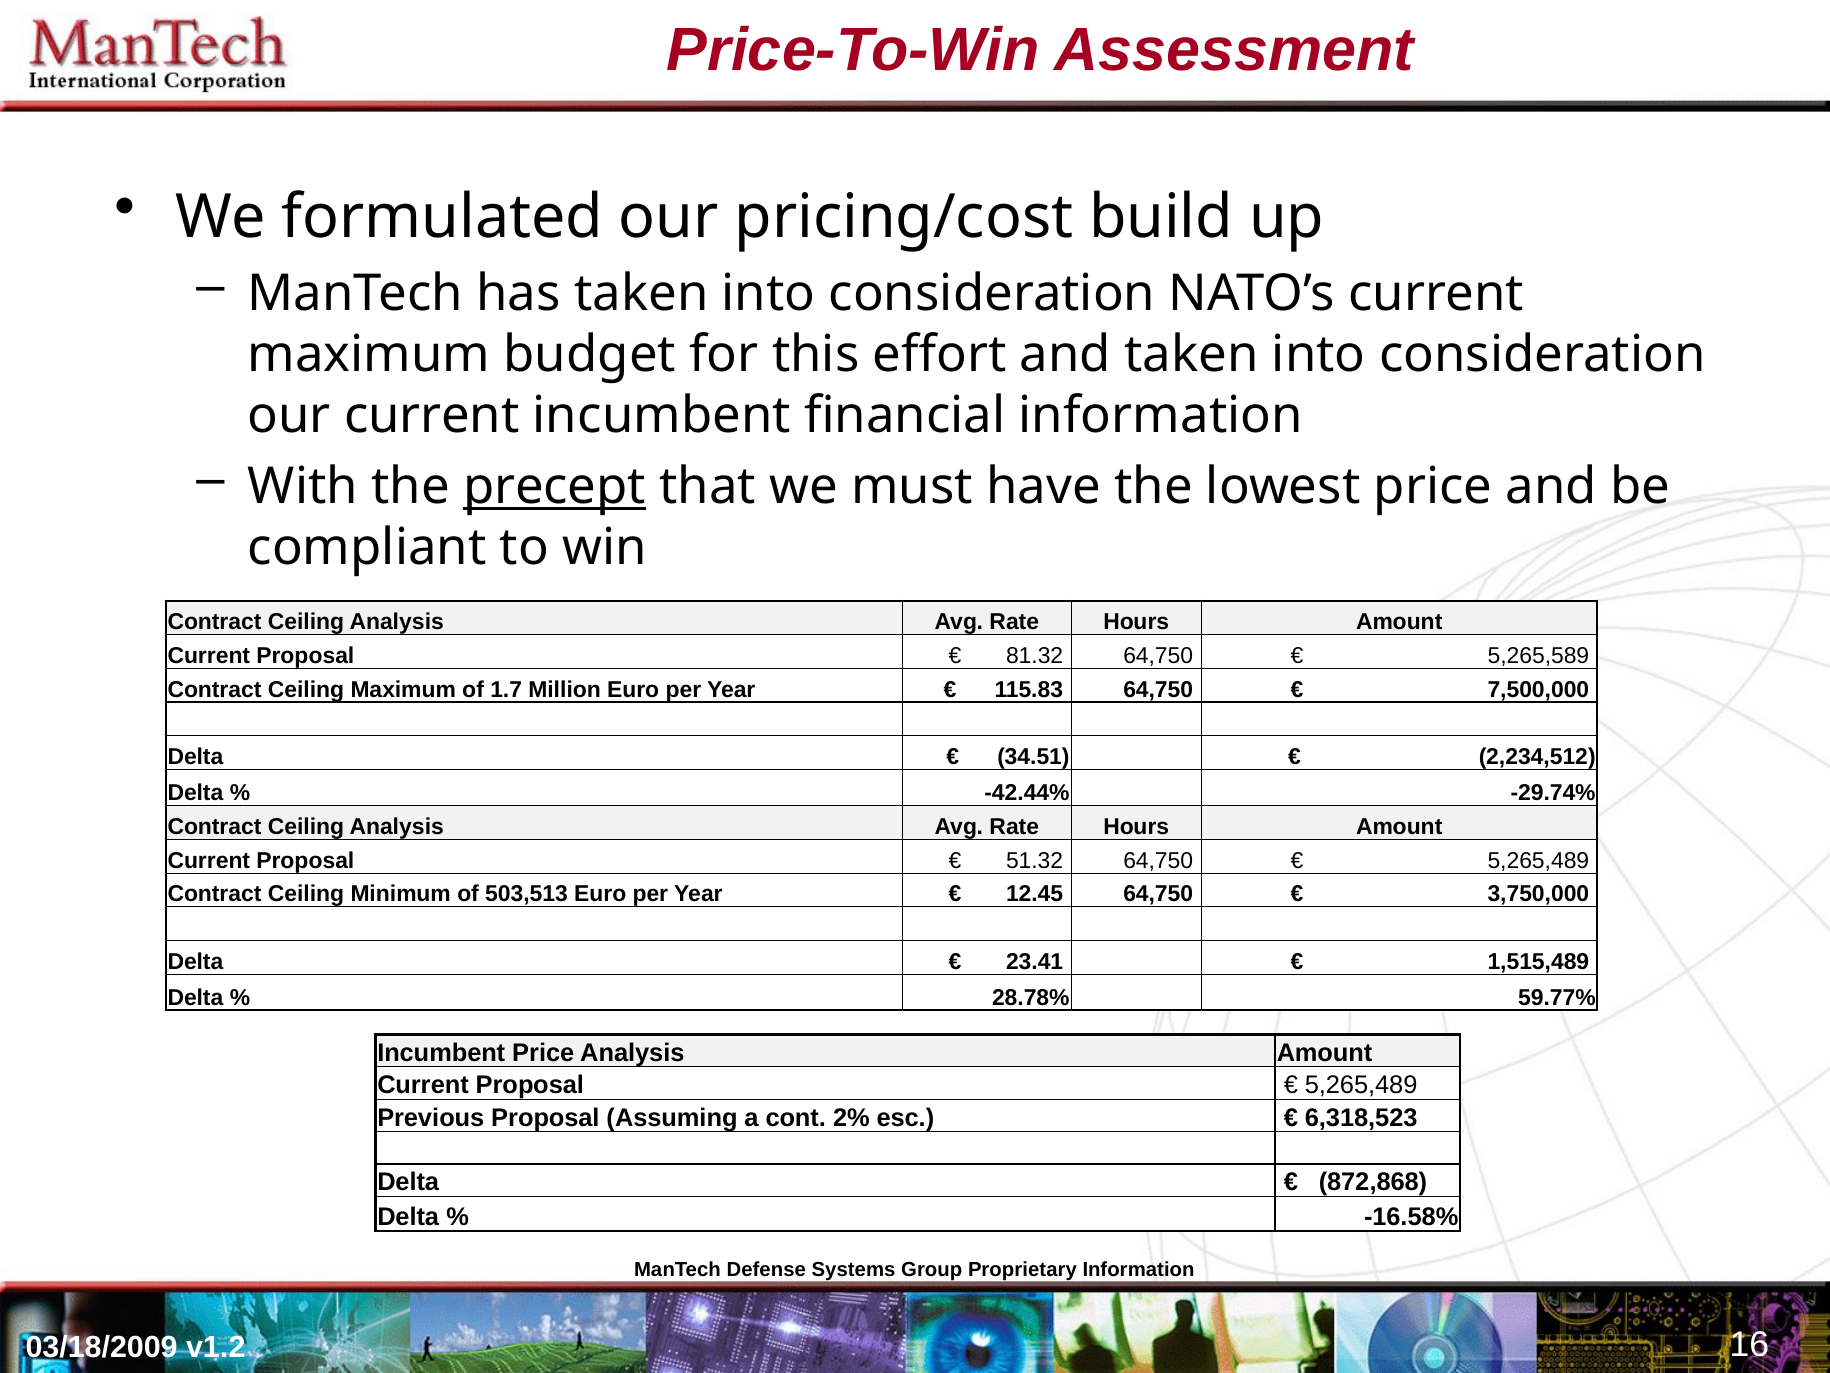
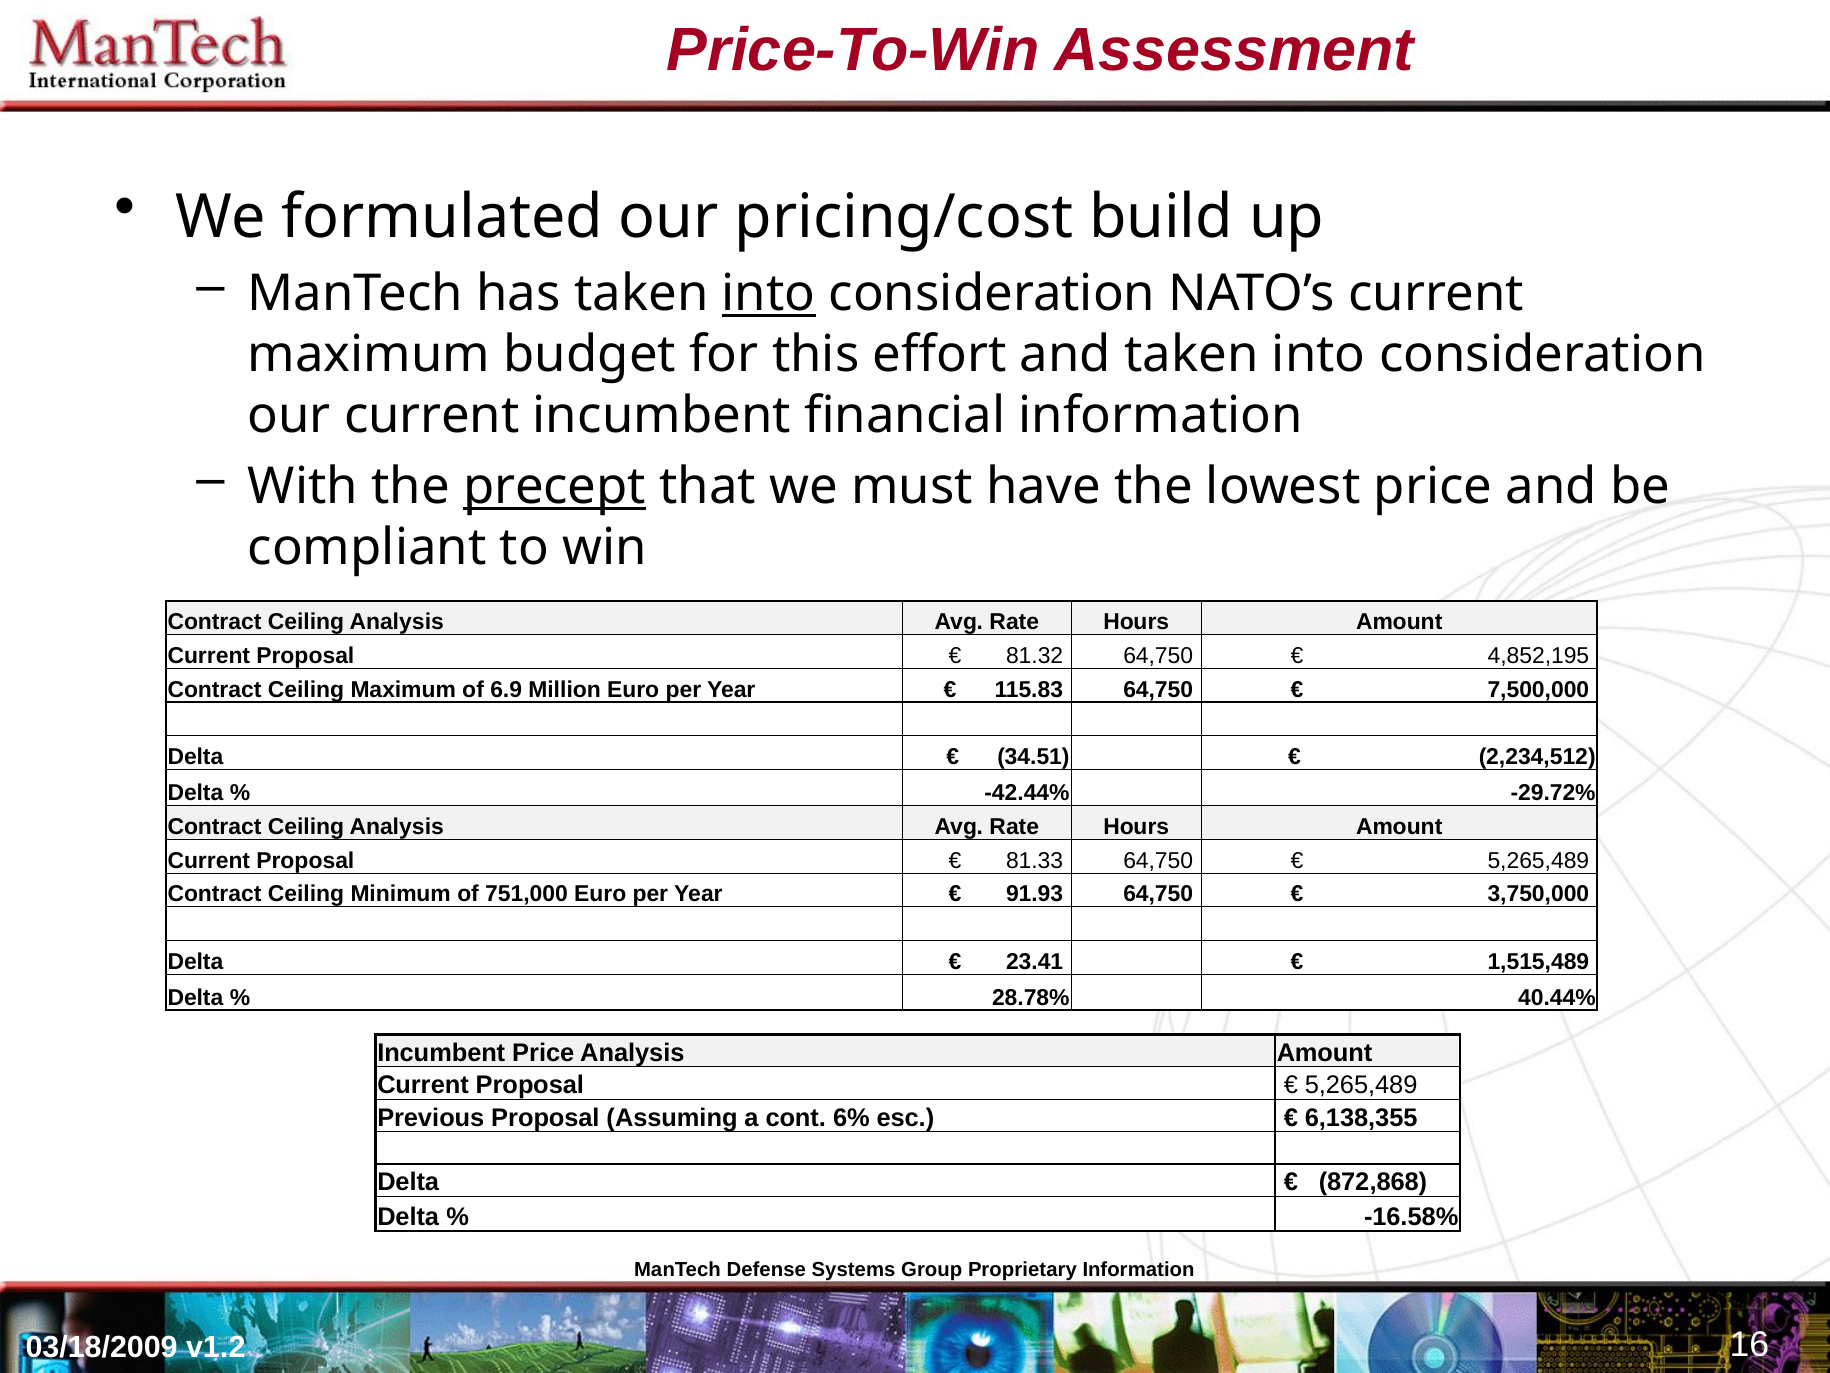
into at (769, 293) underline: none -> present
5,265,589: 5,265,589 -> 4,852,195
1.7: 1.7 -> 6.9
-29.74%: -29.74% -> -29.72%
51.32: 51.32 -> 81.33
503,513: 503,513 -> 751,000
12.45: 12.45 -> 91.93
59.77%: 59.77% -> 40.44%
2%: 2% -> 6%
6,318,523: 6,318,523 -> 6,138,355
